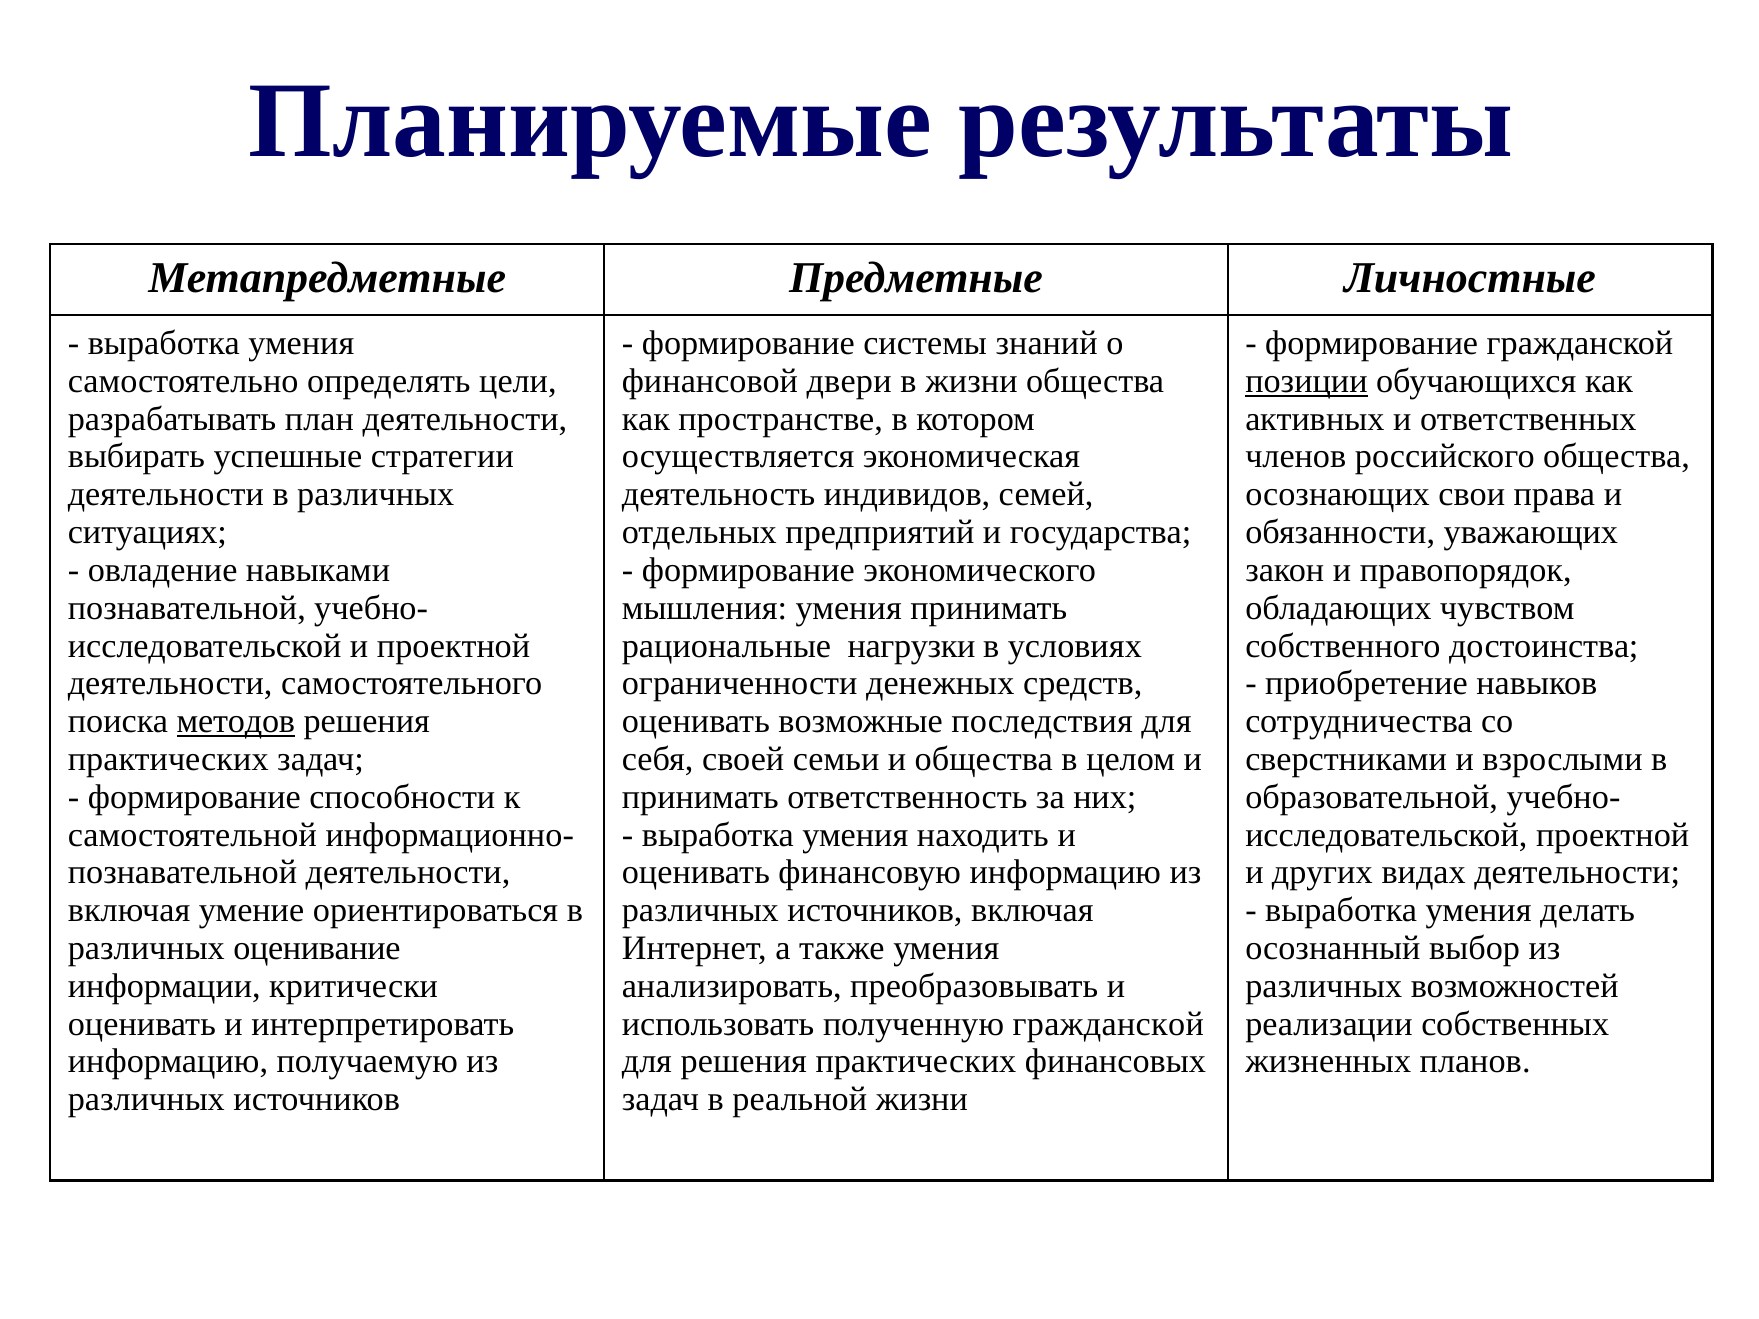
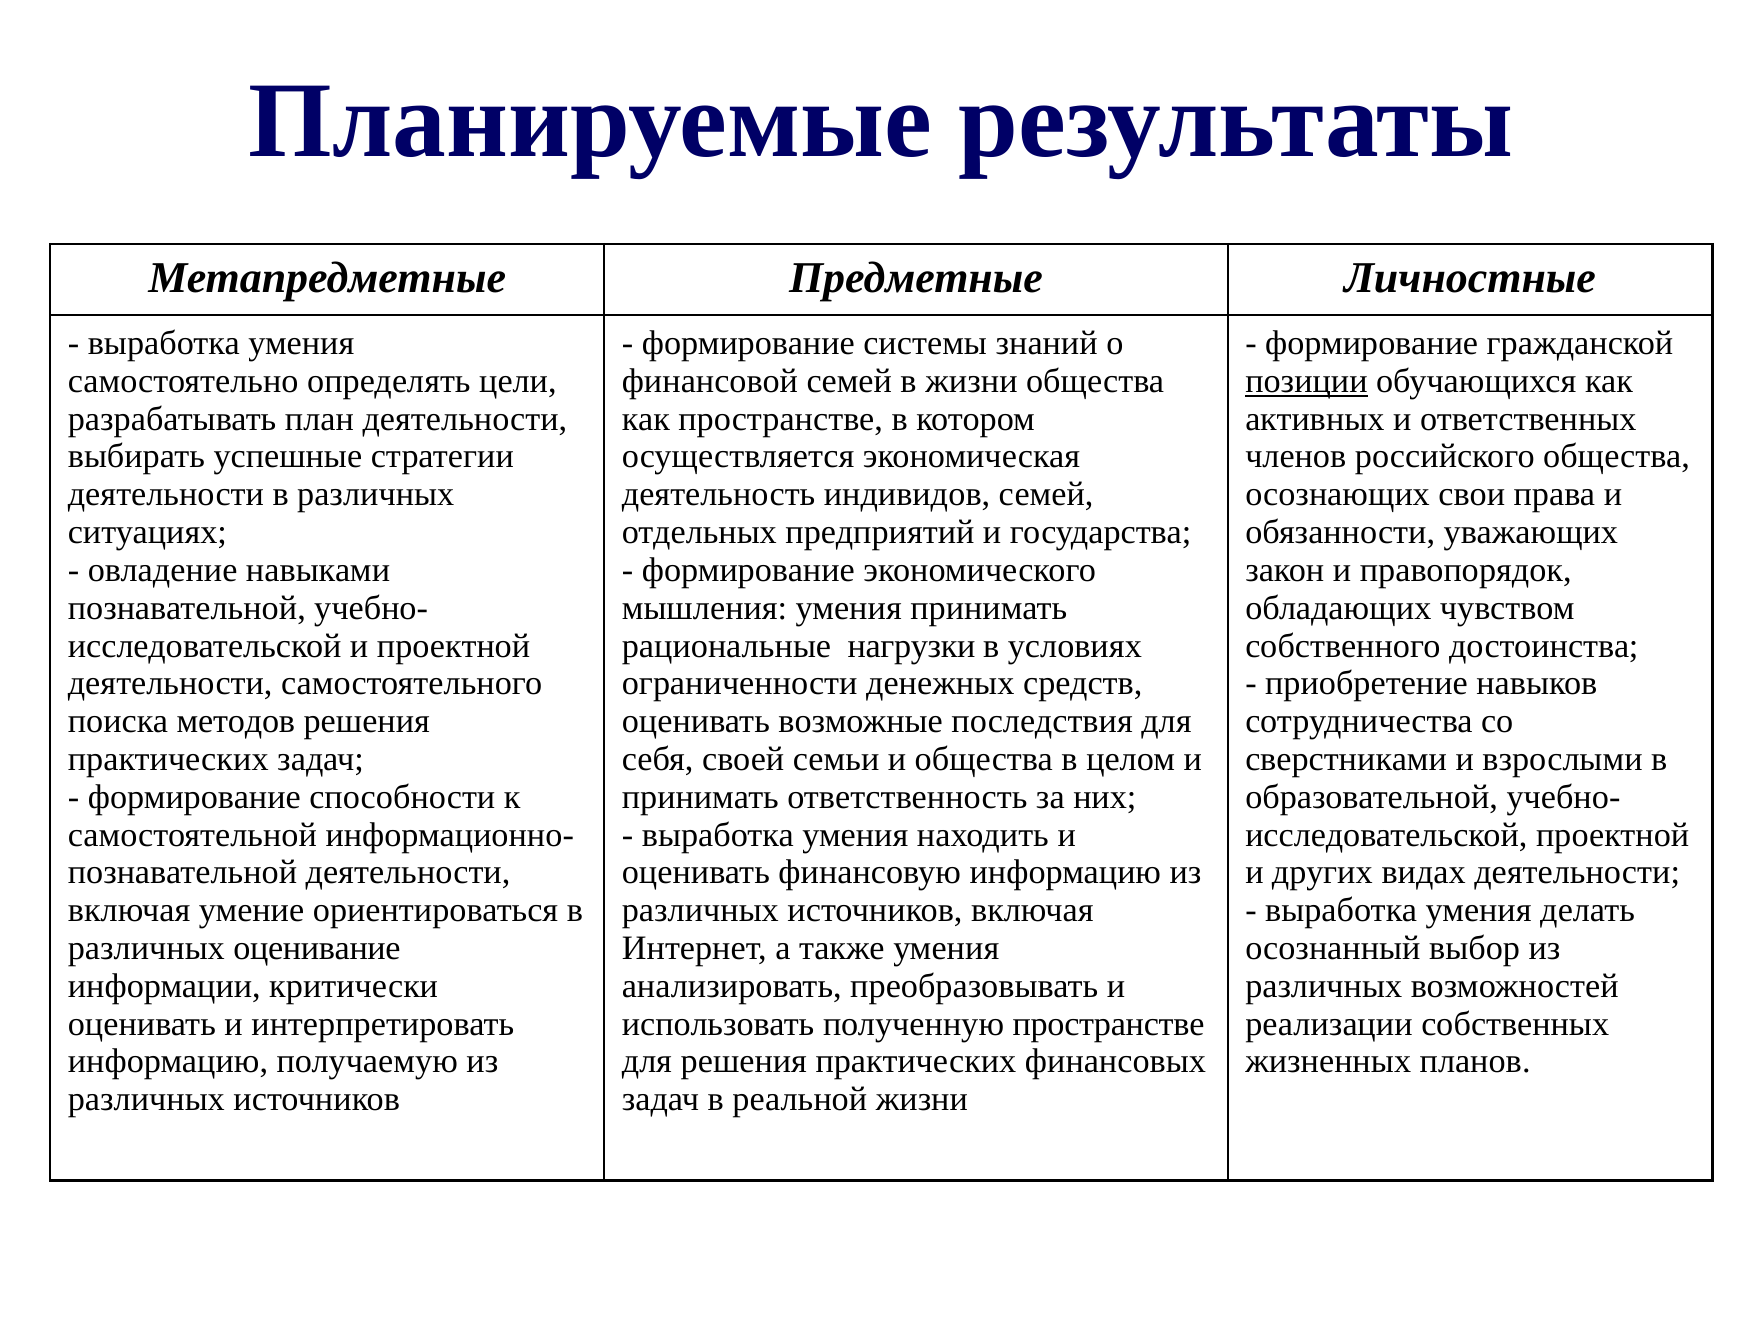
финансовой двери: двери -> семей
методов underline: present -> none
полученную гражданской: гражданской -> пространстве
